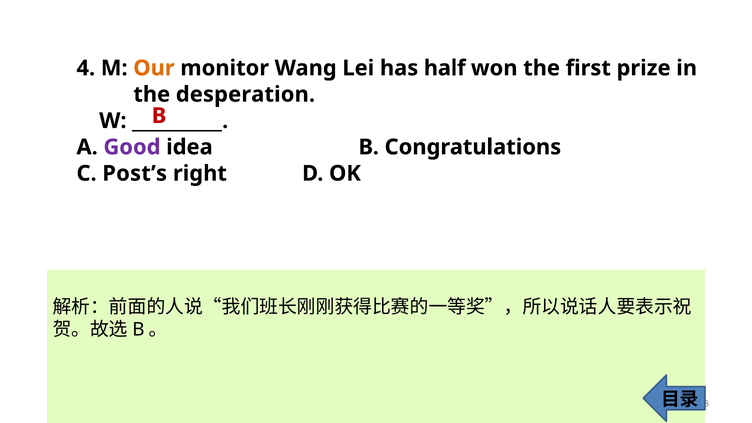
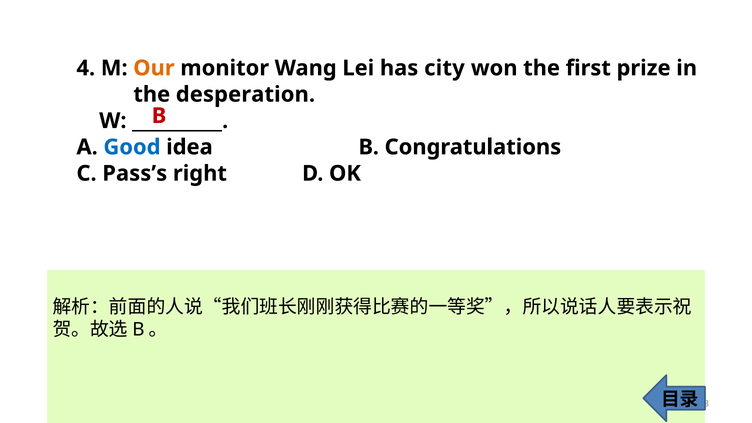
half: half -> city
Good colour: purple -> blue
Post’s: Post’s -> Pass’s
